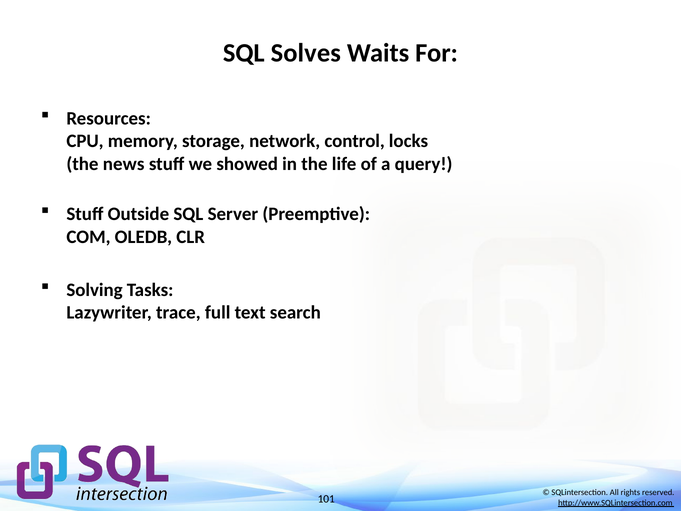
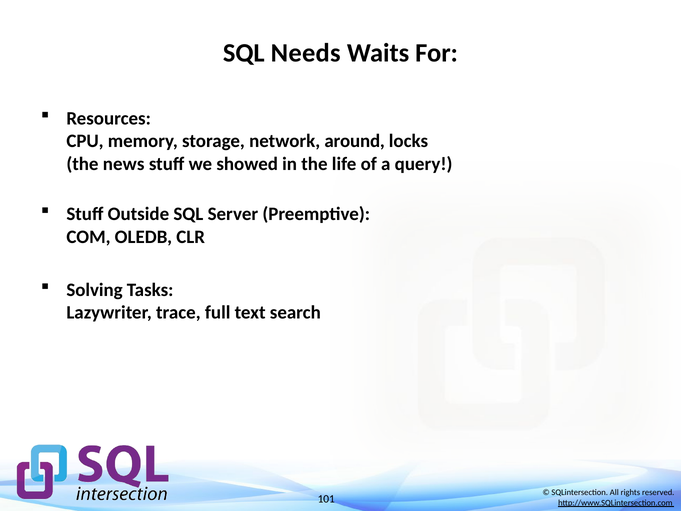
Solves: Solves -> Needs
control: control -> around
